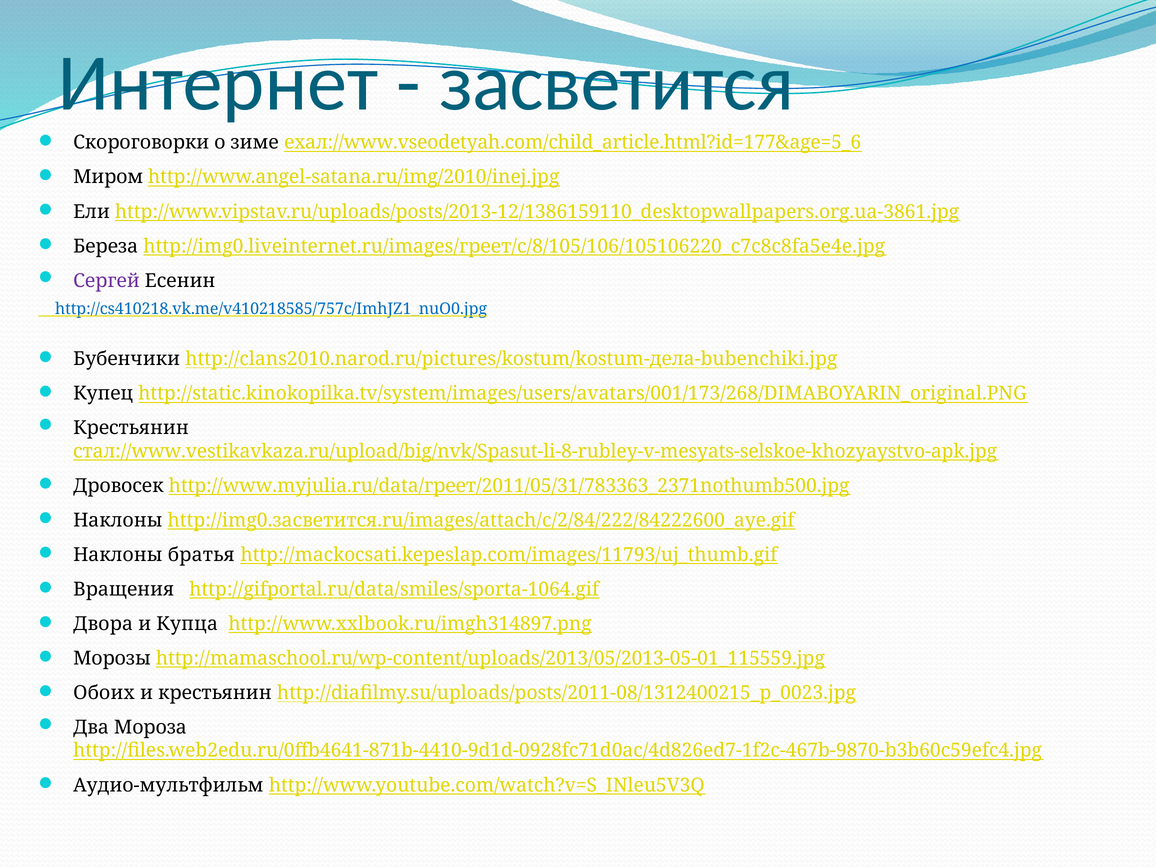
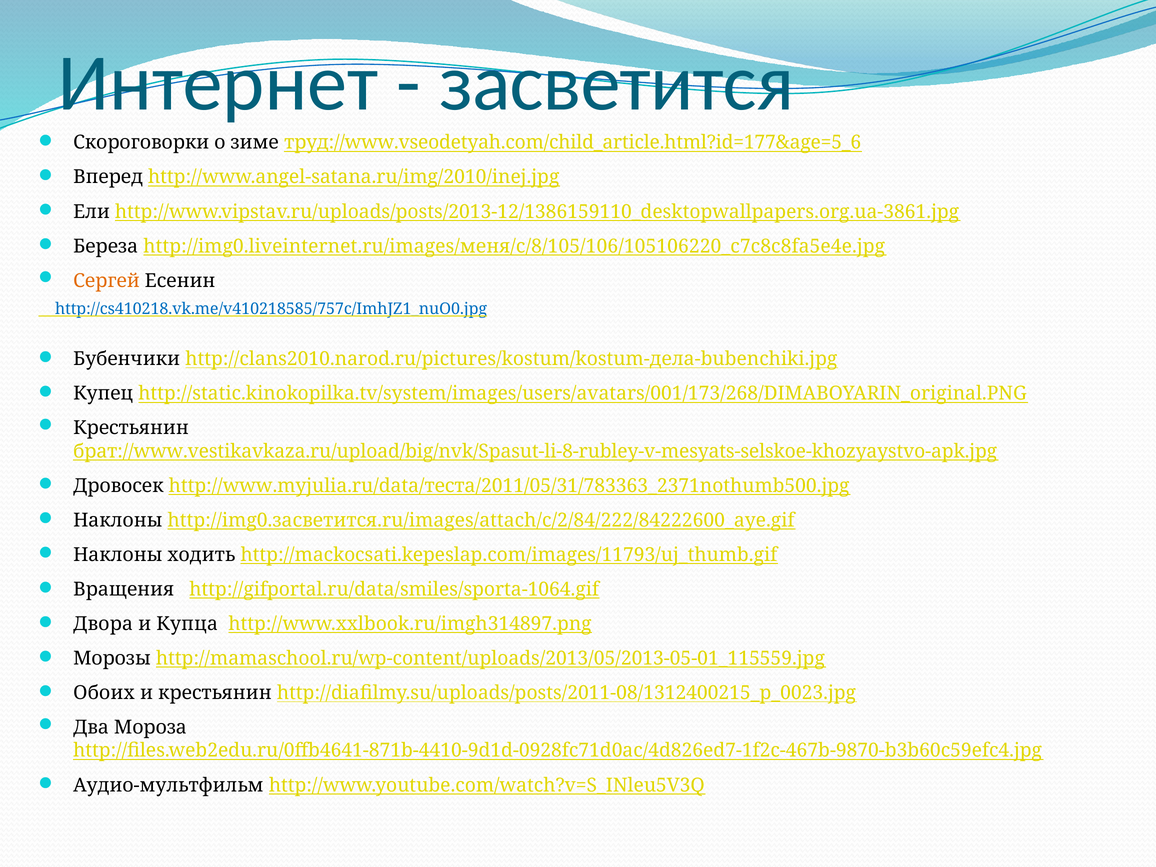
ехал://www.vseodetyah.com/child_article.html?id=177&age=5_6: ехал://www.vseodetyah.com/child_article.html?id=177&age=5_6 -> труд://www.vseodetyah.com/child_article.html?id=177&age=5_6
Миром: Миром -> Вперед
http://img0.liveinternet.ru/images/греет/c/8/105/106/105106220_c7c8c8fa5e4e.jpg: http://img0.liveinternet.ru/images/греет/c/8/105/106/105106220_c7c8c8fa5e4e.jpg -> http://img0.liveinternet.ru/images/меня/c/8/105/106/105106220_c7c8c8fa5e4e.jpg
Сергей colour: purple -> orange
стал://www.vestikavkaza.ru/upload/big/nvk/Spasut-li-8-rubley-v-mesyats-selskoe-khozyaystvo-apk.jpg: стал://www.vestikavkaza.ru/upload/big/nvk/Spasut-li-8-rubley-v-mesyats-selskoe-khozyaystvo-apk.jpg -> брат://www.vestikavkaza.ru/upload/big/nvk/Spasut-li-8-rubley-v-mesyats-selskoe-khozyaystvo-apk.jpg
http://www.myjulia.ru/data/греет/2011/05/31/783363_2371nothumb500.jpg: http://www.myjulia.ru/data/греет/2011/05/31/783363_2371nothumb500.jpg -> http://www.myjulia.ru/data/теста/2011/05/31/783363_2371nothumb500.jpg
братья: братья -> ходить
